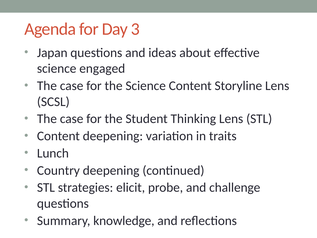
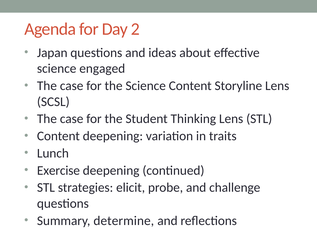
3: 3 -> 2
Country: Country -> Exercise
knowledge: knowledge -> determine
